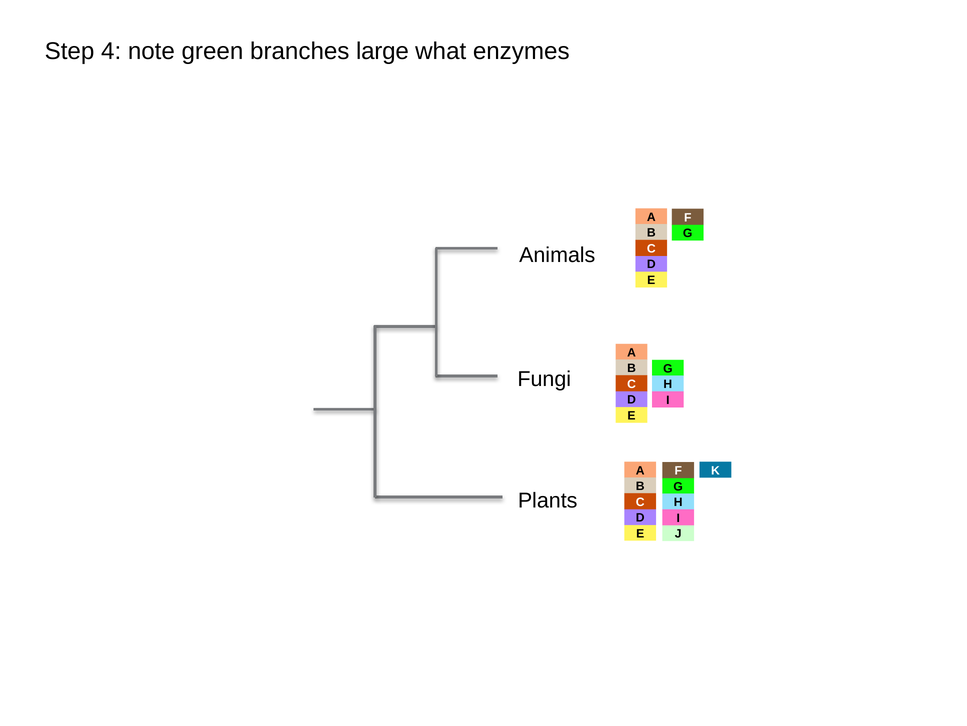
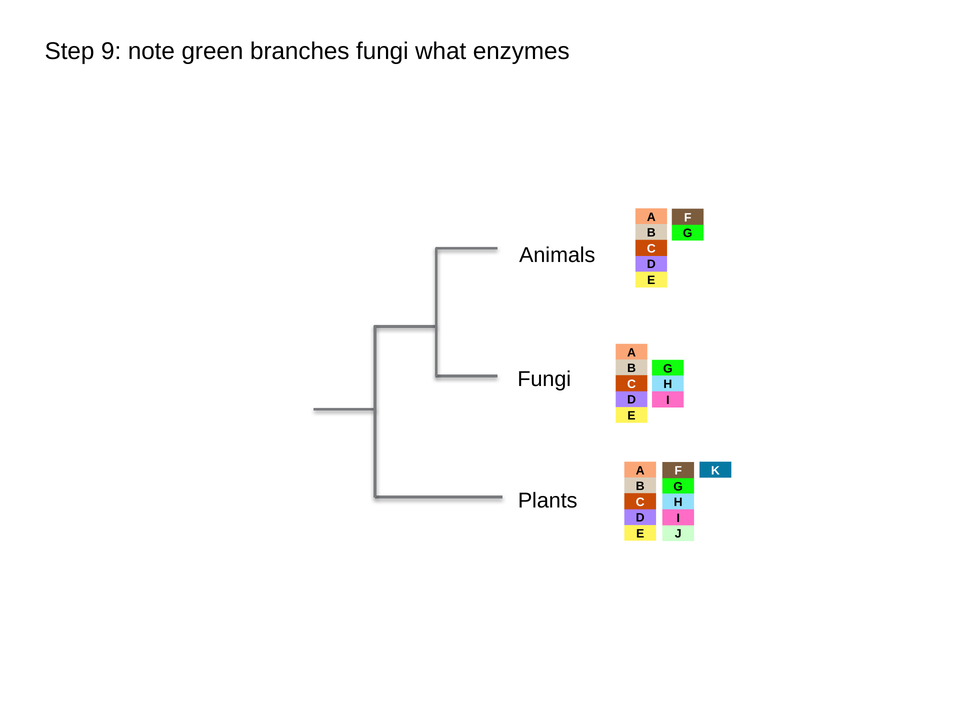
4: 4 -> 9
branches large: large -> fungi
